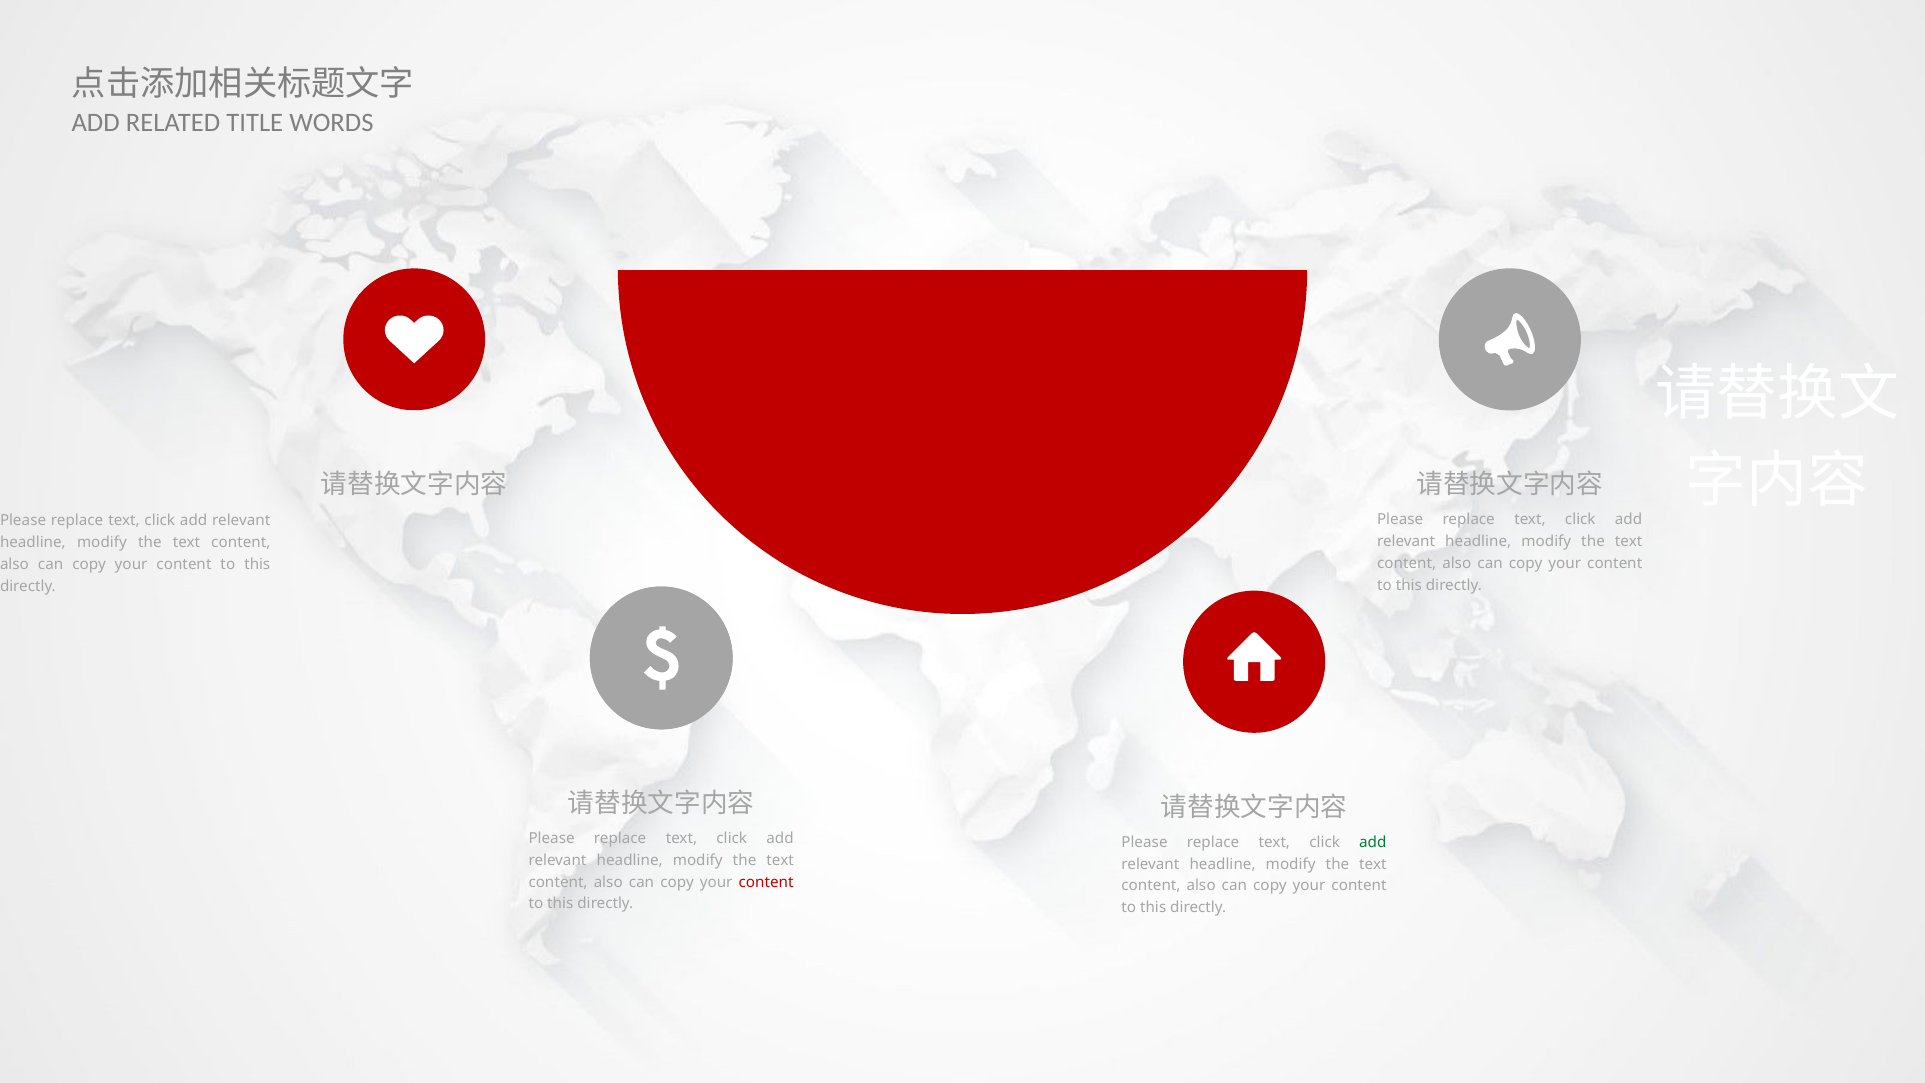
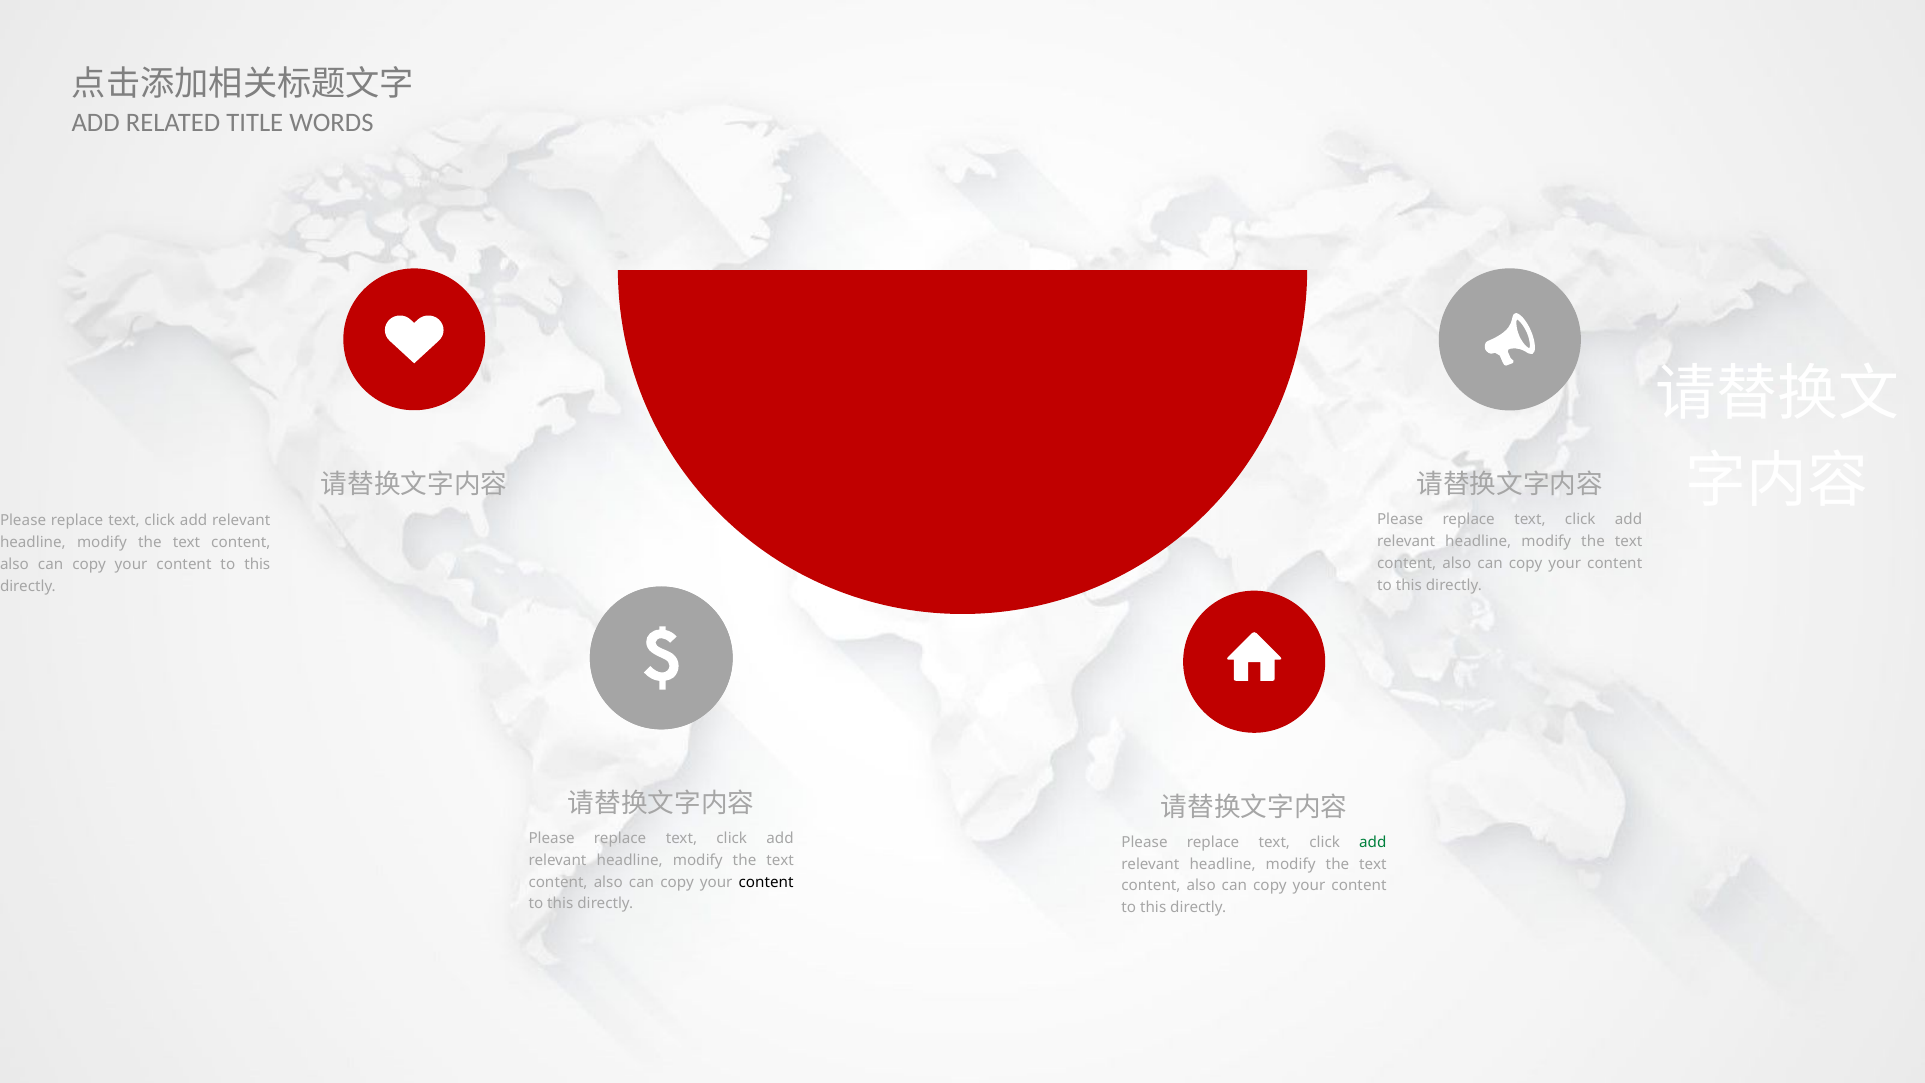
content at (766, 882) colour: red -> black
